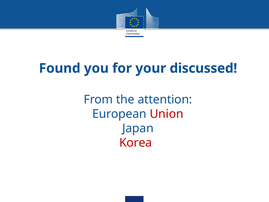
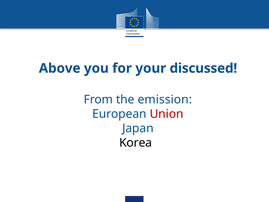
Found: Found -> Above
attention: attention -> emission
Korea colour: red -> black
